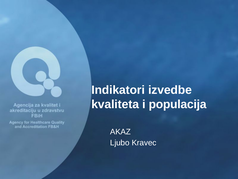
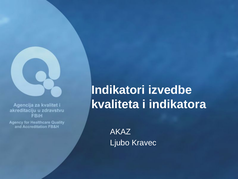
populacija: populacija -> indikatora
